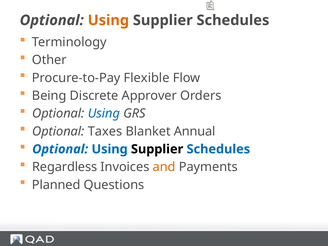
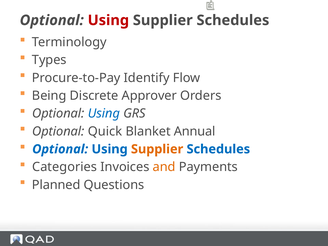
Using at (108, 20) colour: orange -> red
Other: Other -> Types
Flexible: Flexible -> Identify
Taxes: Taxes -> Quick
Supplier at (157, 149) colour: black -> orange
Regardless: Regardless -> Categories
